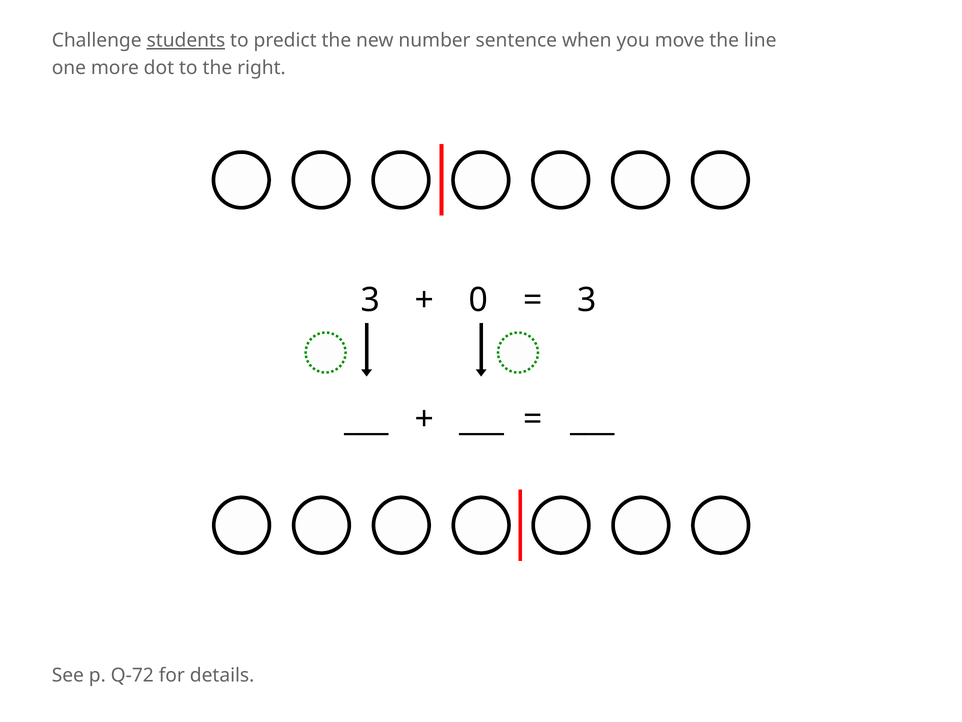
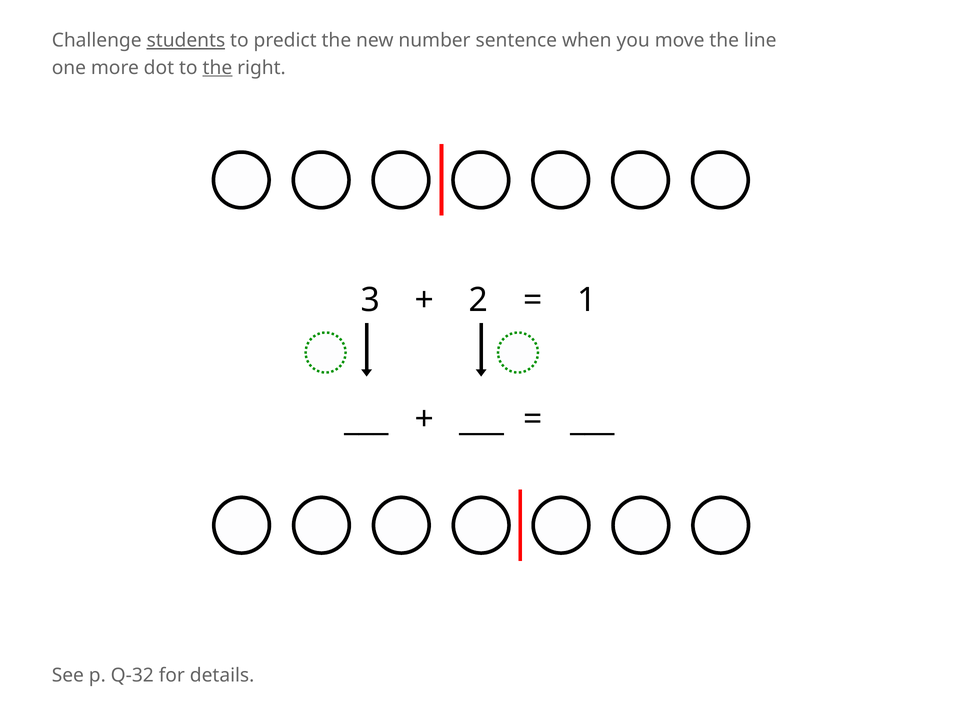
the at (217, 68) underline: none -> present
0: 0 -> 2
3 at (587, 300): 3 -> 1
Q-72: Q-72 -> Q-32
